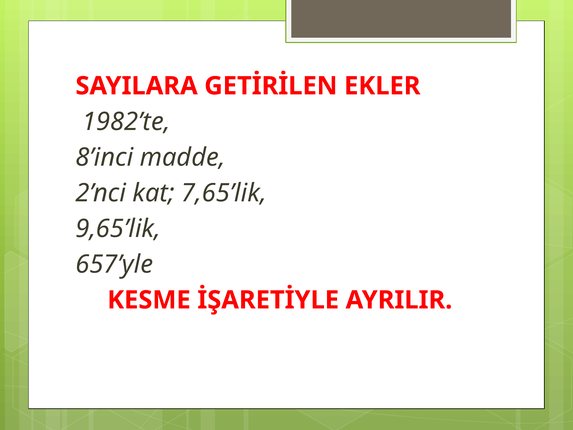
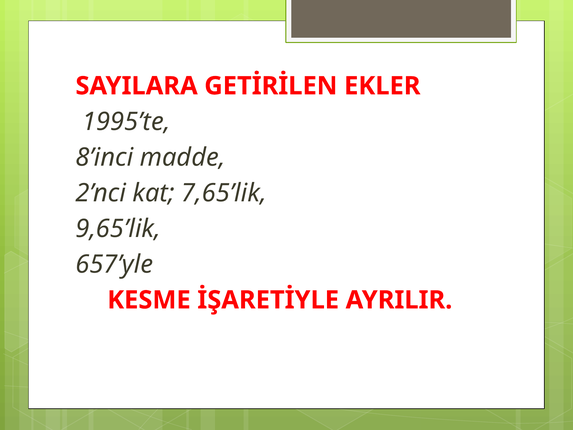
1982’te: 1982’te -> 1995’te
